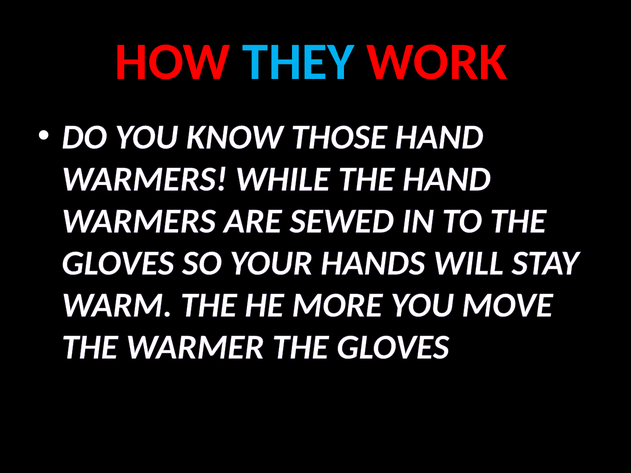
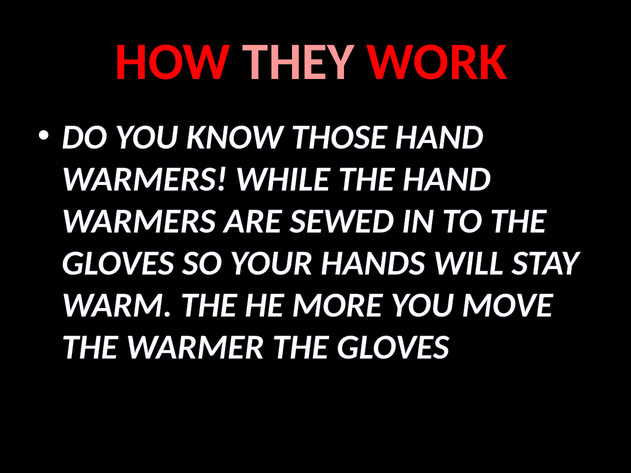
THEY colour: light blue -> pink
